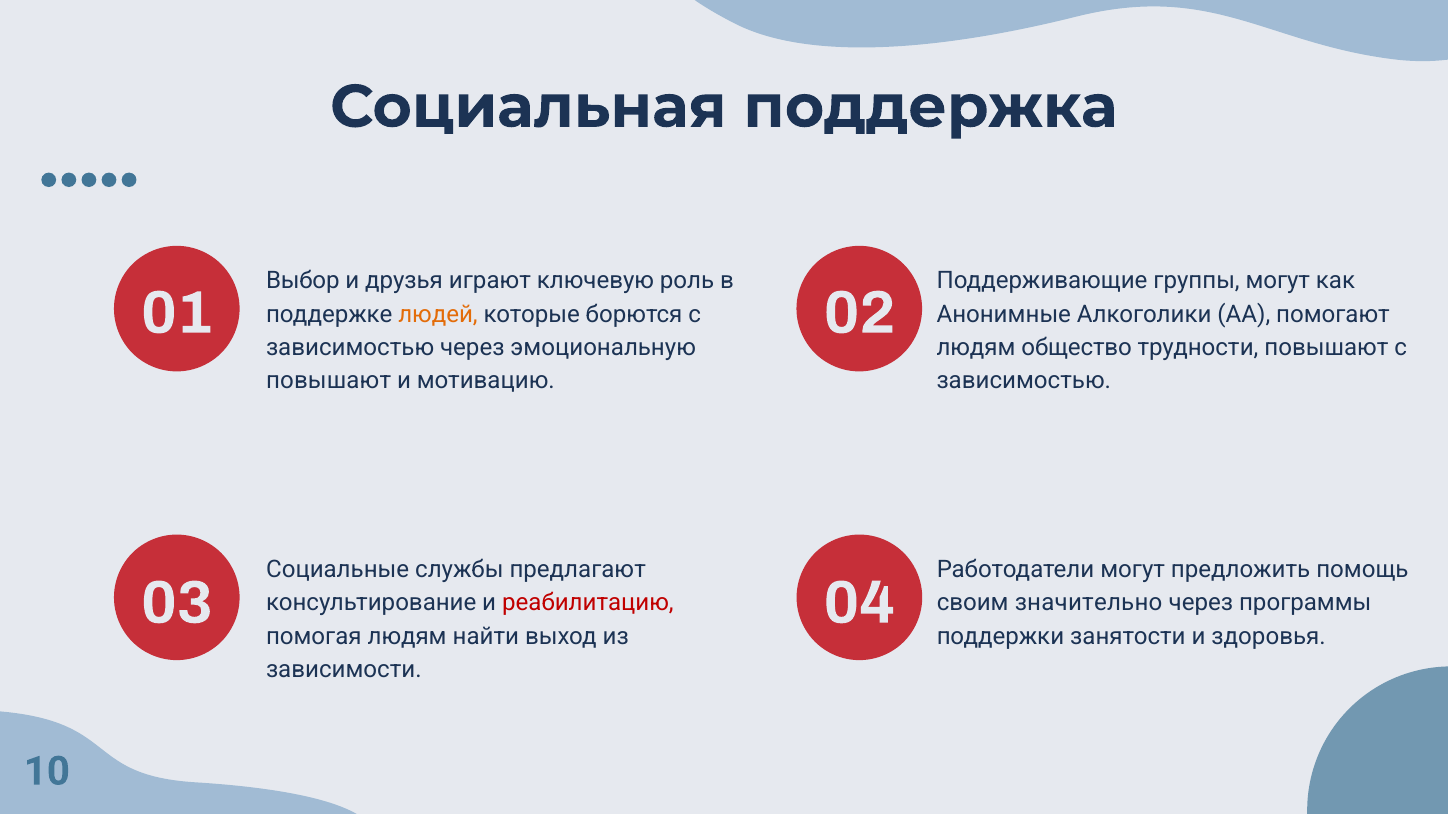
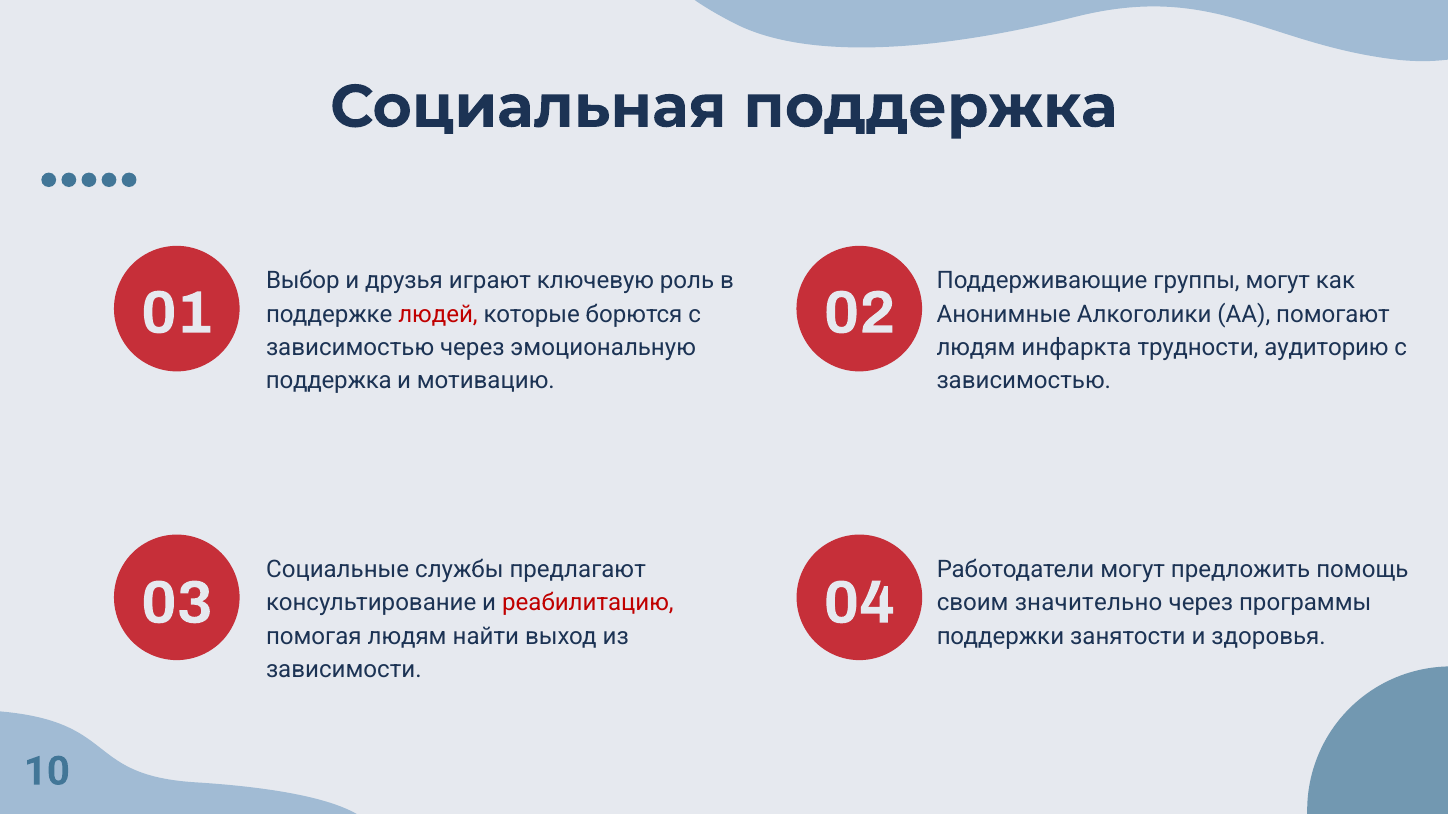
людей colour: orange -> red
общество: общество -> инфаркта
трудности повышают: повышают -> аудиторию
повышают at (329, 381): повышают -> поддержка
